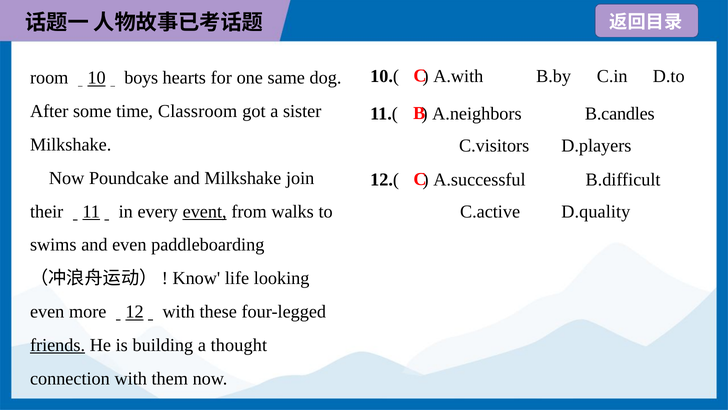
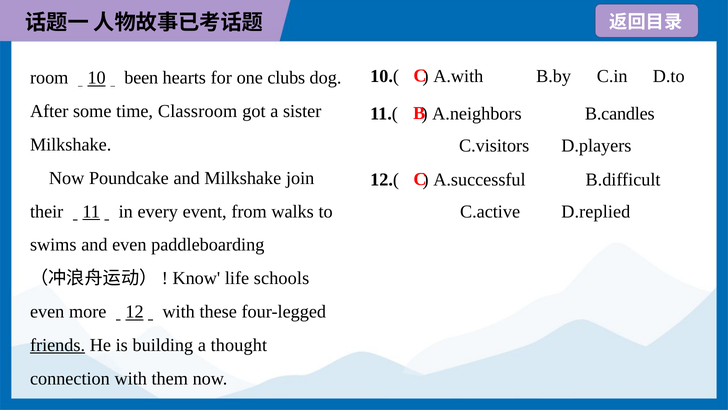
boys: boys -> been
same: same -> clubs
event underline: present -> none
D.quality: D.quality -> D.replied
looking: looking -> schools
